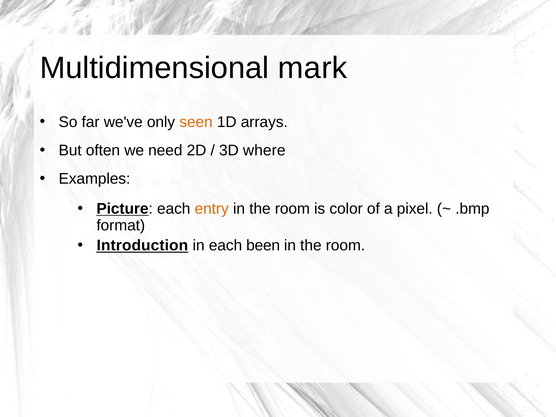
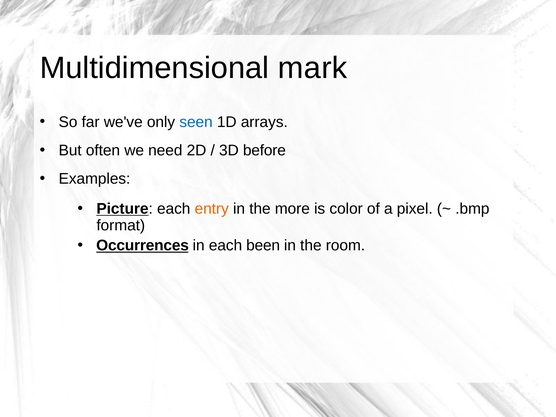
seen colour: orange -> blue
where: where -> before
room at (292, 209): room -> more
Introduction: Introduction -> Occurrences
